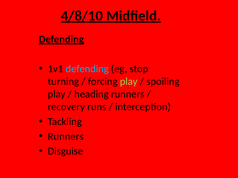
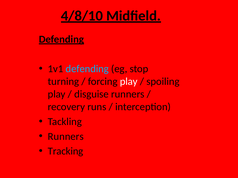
play at (129, 82) colour: light green -> white
heading: heading -> disguise
Disguise: Disguise -> Tracking
